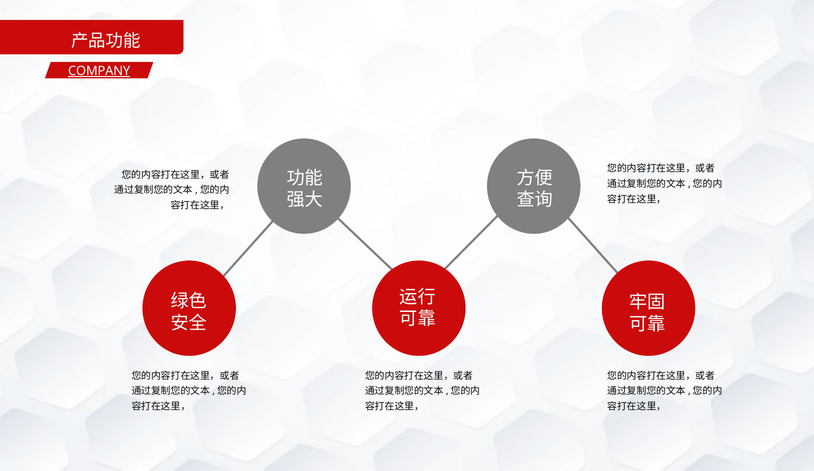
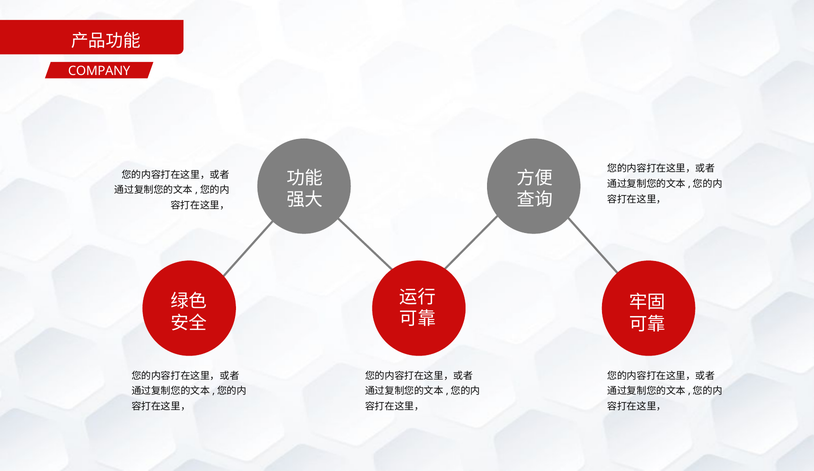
COMPANY underline: present -> none
